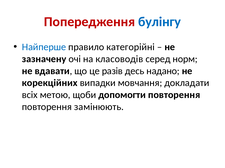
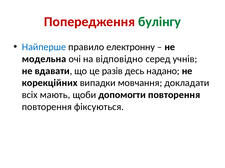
булінгу colour: blue -> green
категорійні: категорійні -> електронну
зазначену: зазначену -> модельна
класоводів: класоводів -> відповідно
норм: норм -> учнів
метою: метою -> мають
замінюють: замінюють -> фіксуються
